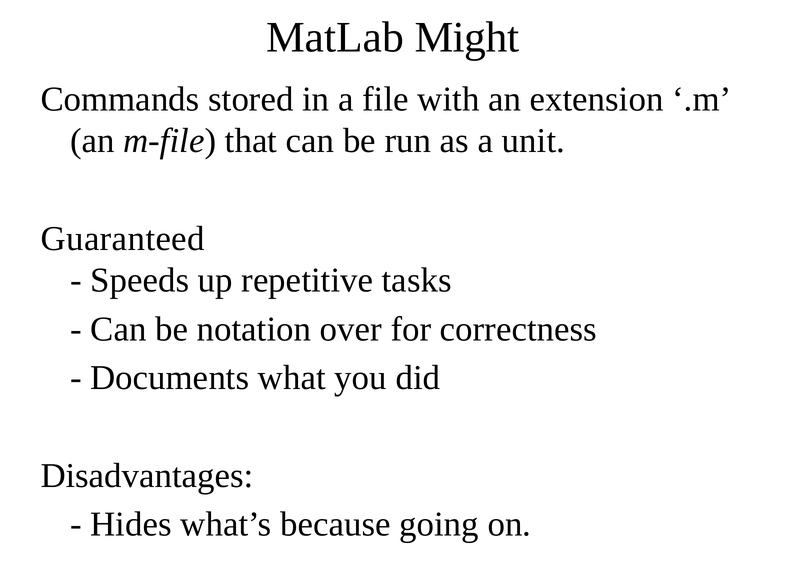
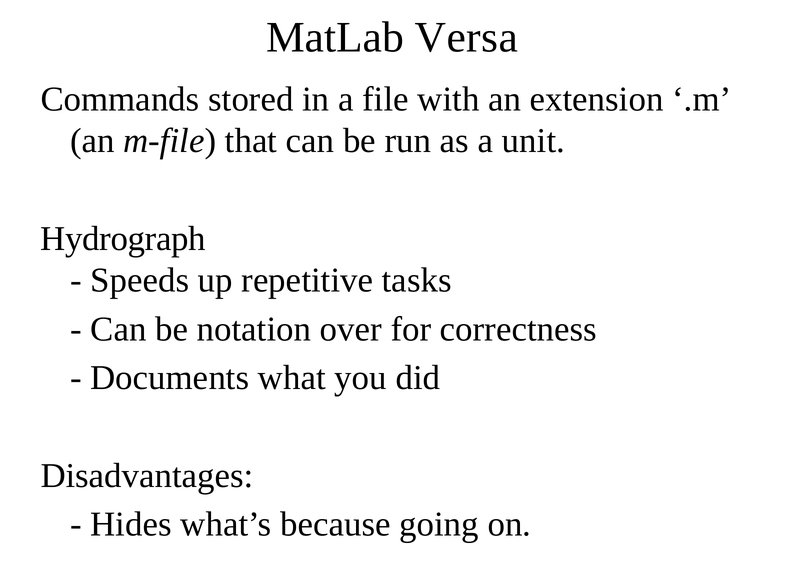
Might: Might -> Versa
Guaranteed: Guaranteed -> Hydrograph
